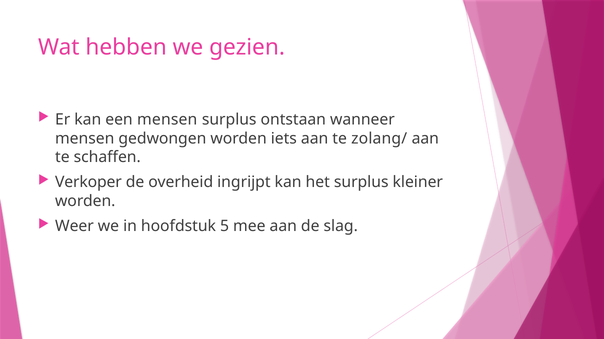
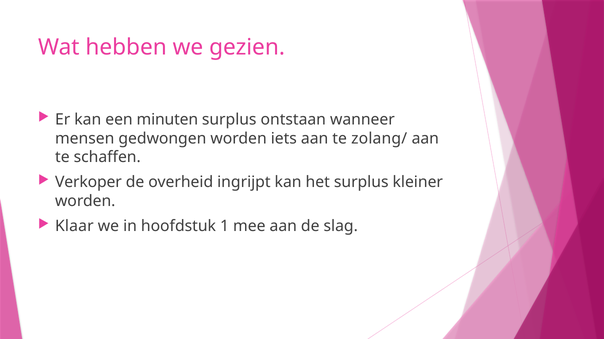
een mensen: mensen -> minuten
Weer: Weer -> Klaar
5: 5 -> 1
